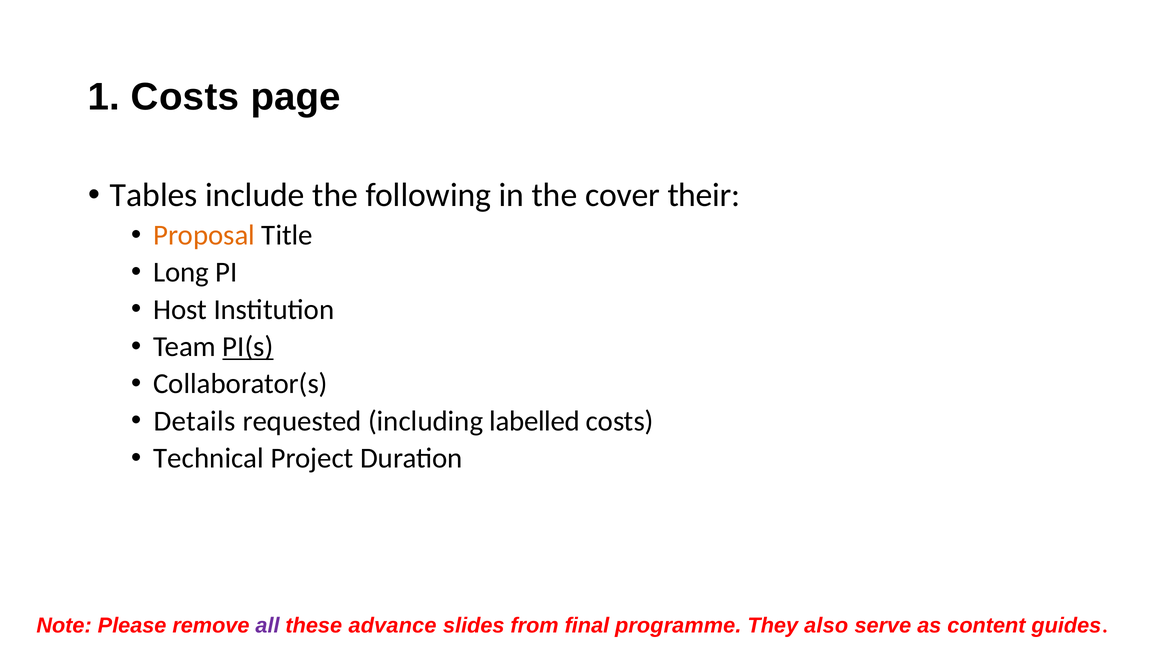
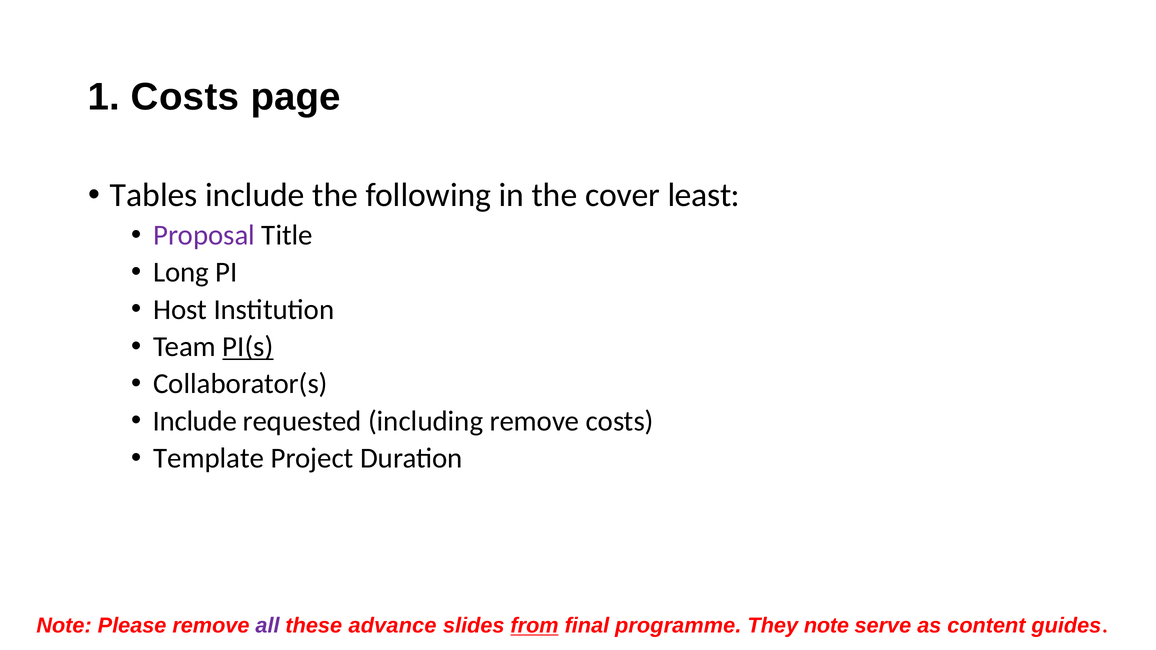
their: their -> least
Proposal colour: orange -> purple
Details at (195, 421): Details -> Include
including labelled: labelled -> remove
Technical: Technical -> Template
from underline: none -> present
They also: also -> note
